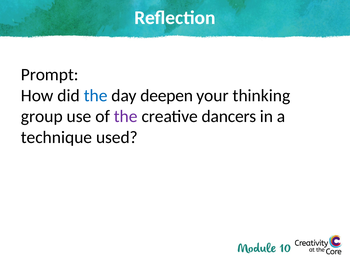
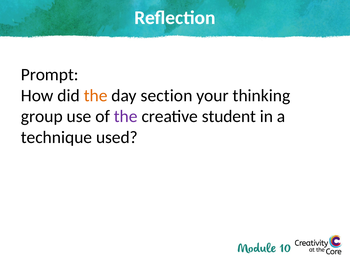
the at (96, 96) colour: blue -> orange
deepen: deepen -> section
dancers: dancers -> student
